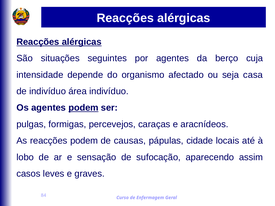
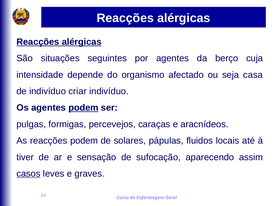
área: área -> criar
causas: causas -> solares
cidade: cidade -> fluidos
lobo: lobo -> tiver
casos underline: none -> present
